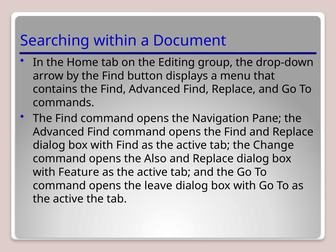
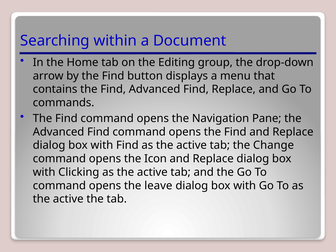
Also: Also -> Icon
Feature: Feature -> Clicking
